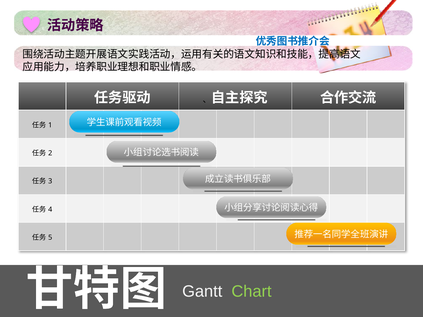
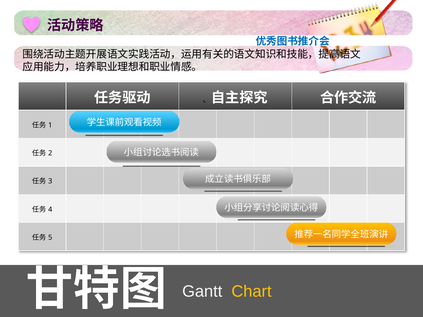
Chart colour: light green -> yellow
